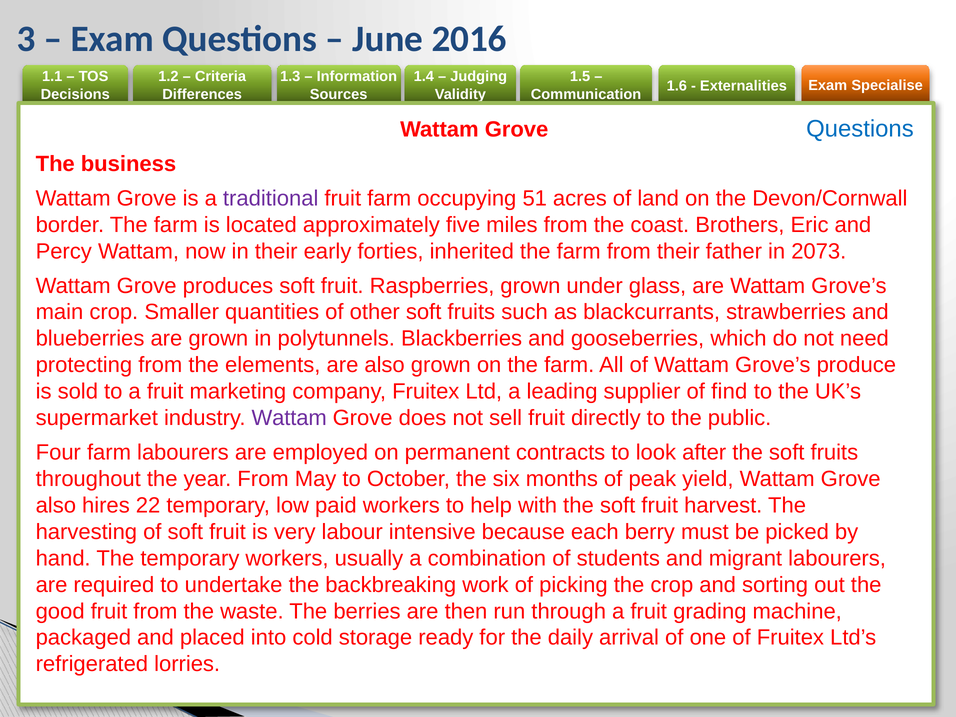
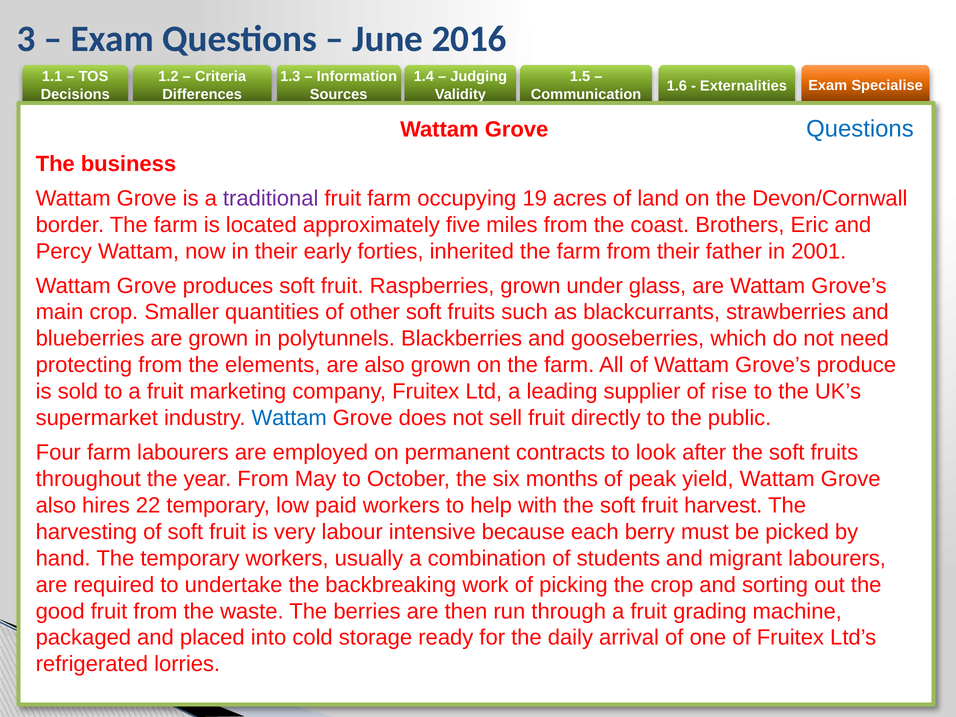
51: 51 -> 19
2073: 2073 -> 2001
find: find -> rise
Wattam at (289, 418) colour: purple -> blue
